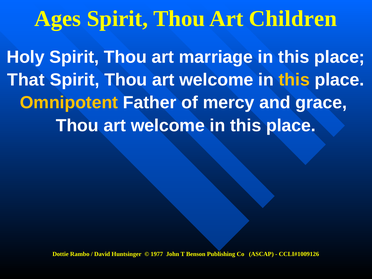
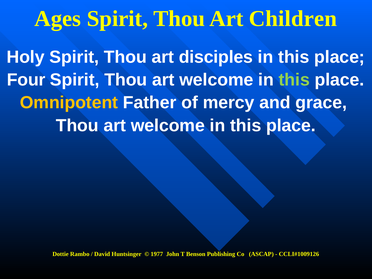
marriage: marriage -> disciples
That: That -> Four
this at (294, 80) colour: yellow -> light green
